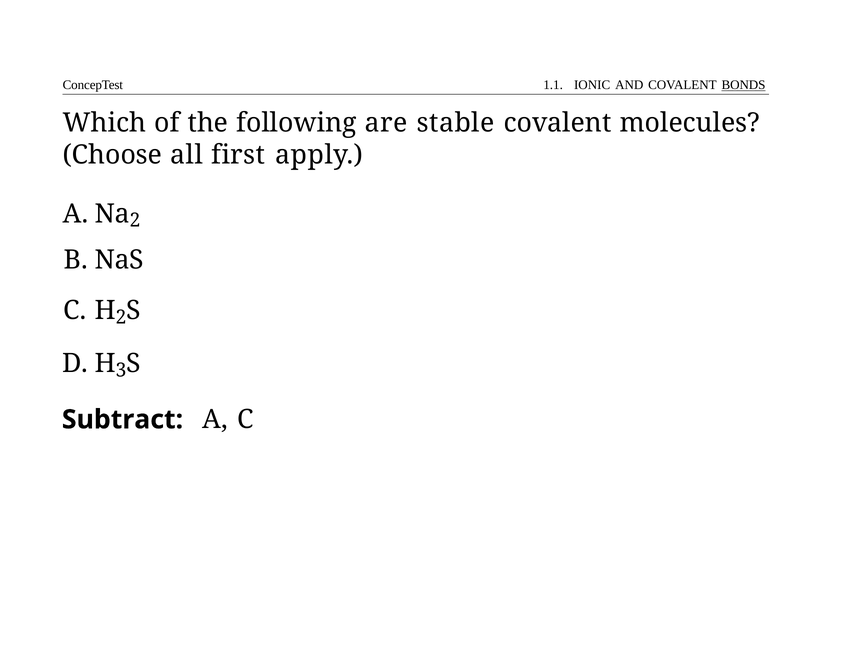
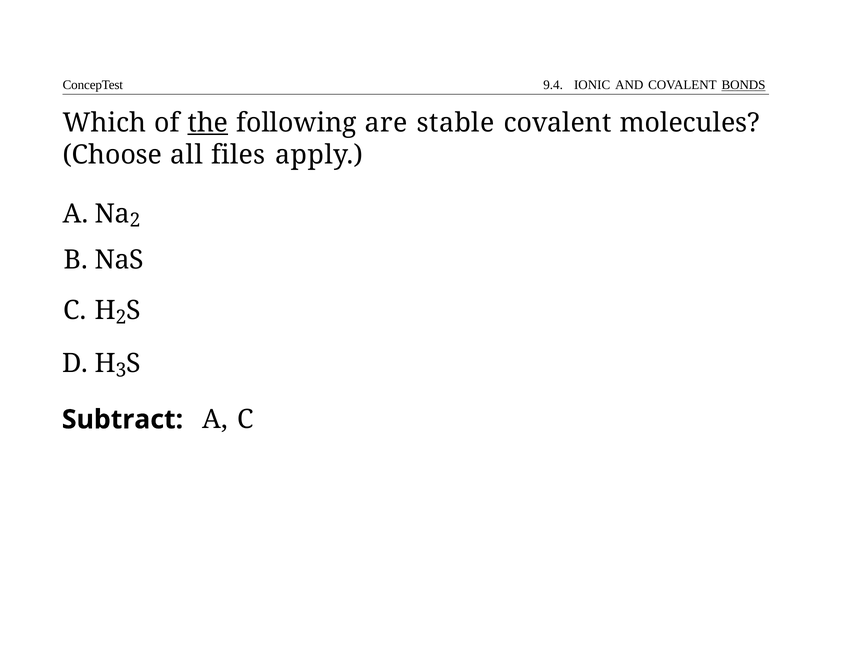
1.1: 1.1 -> 9.4
the underline: none -> present
first: first -> files
